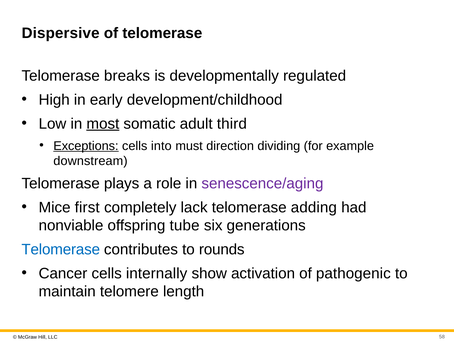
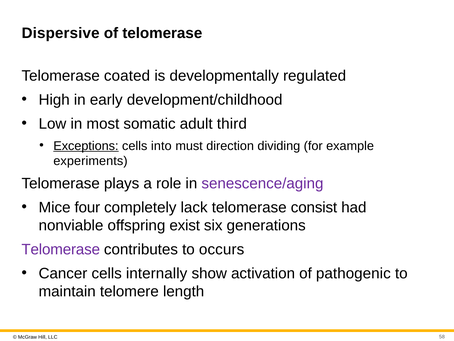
breaks: breaks -> coated
most underline: present -> none
downstream: downstream -> experiments
first: first -> four
adding: adding -> consist
tube: tube -> exist
Telomerase at (61, 249) colour: blue -> purple
rounds: rounds -> occurs
